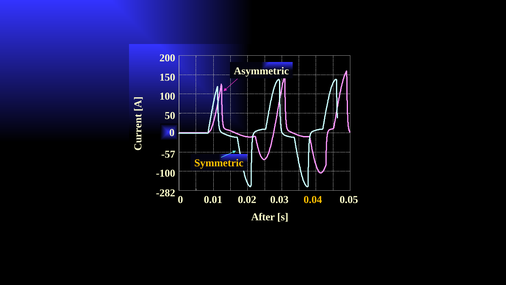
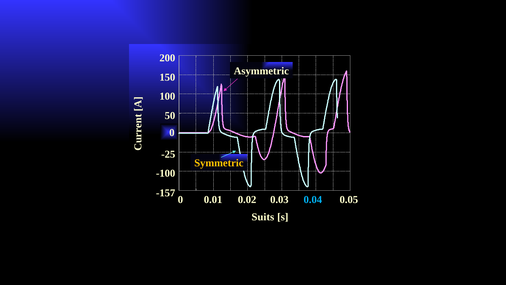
-57: -57 -> -25
-282: -282 -> -157
0.04 colour: yellow -> light blue
After: After -> Suits
